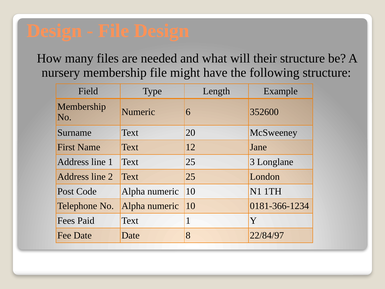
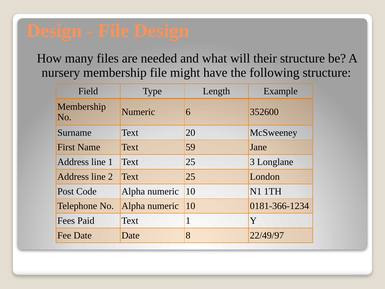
12: 12 -> 59
22/84/97: 22/84/97 -> 22/49/97
